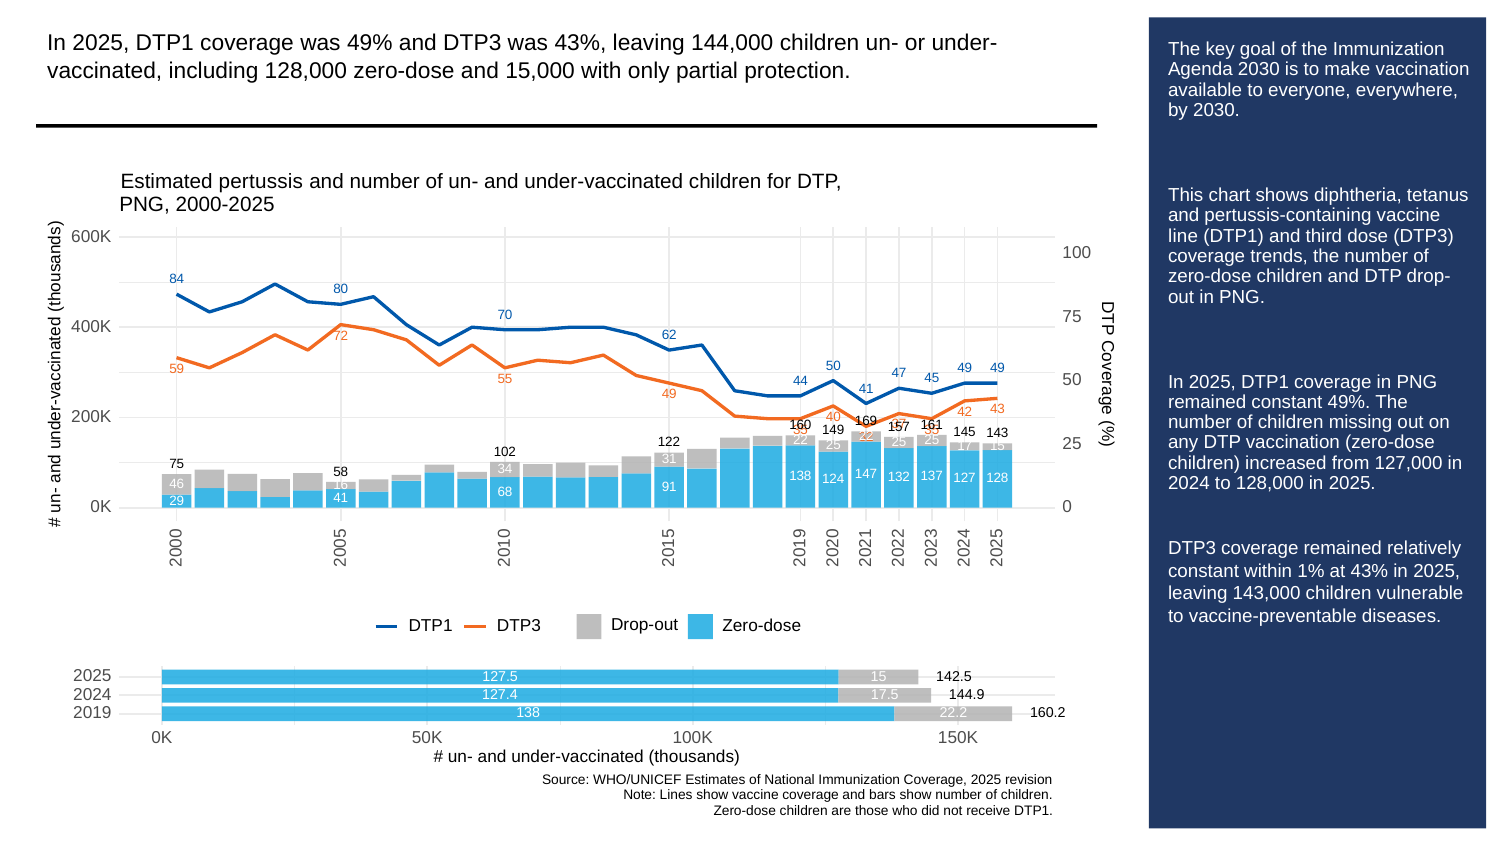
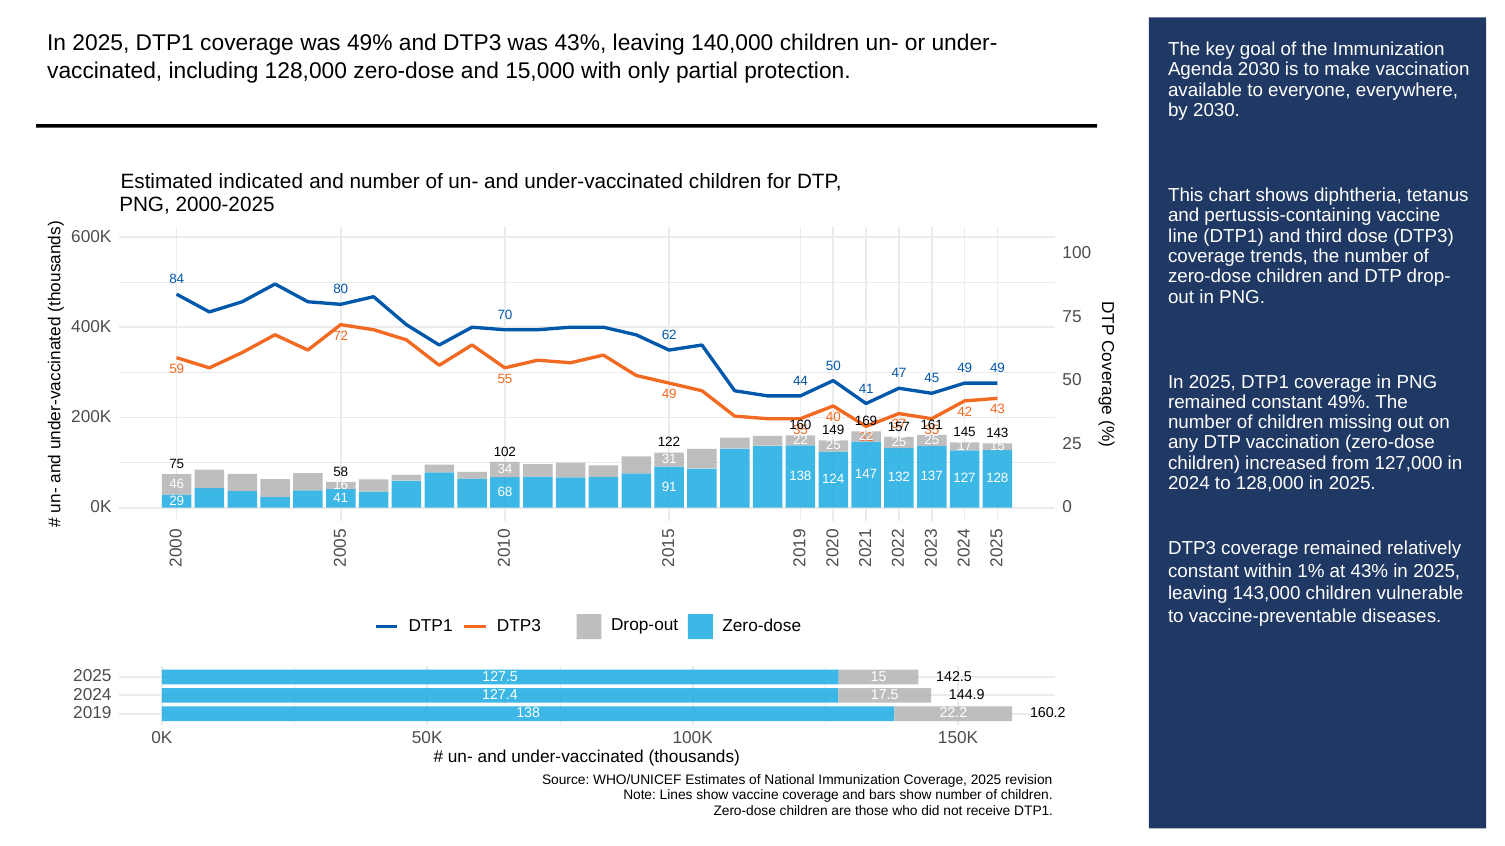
144,000: 144,000 -> 140,000
pertussis: pertussis -> indicated
